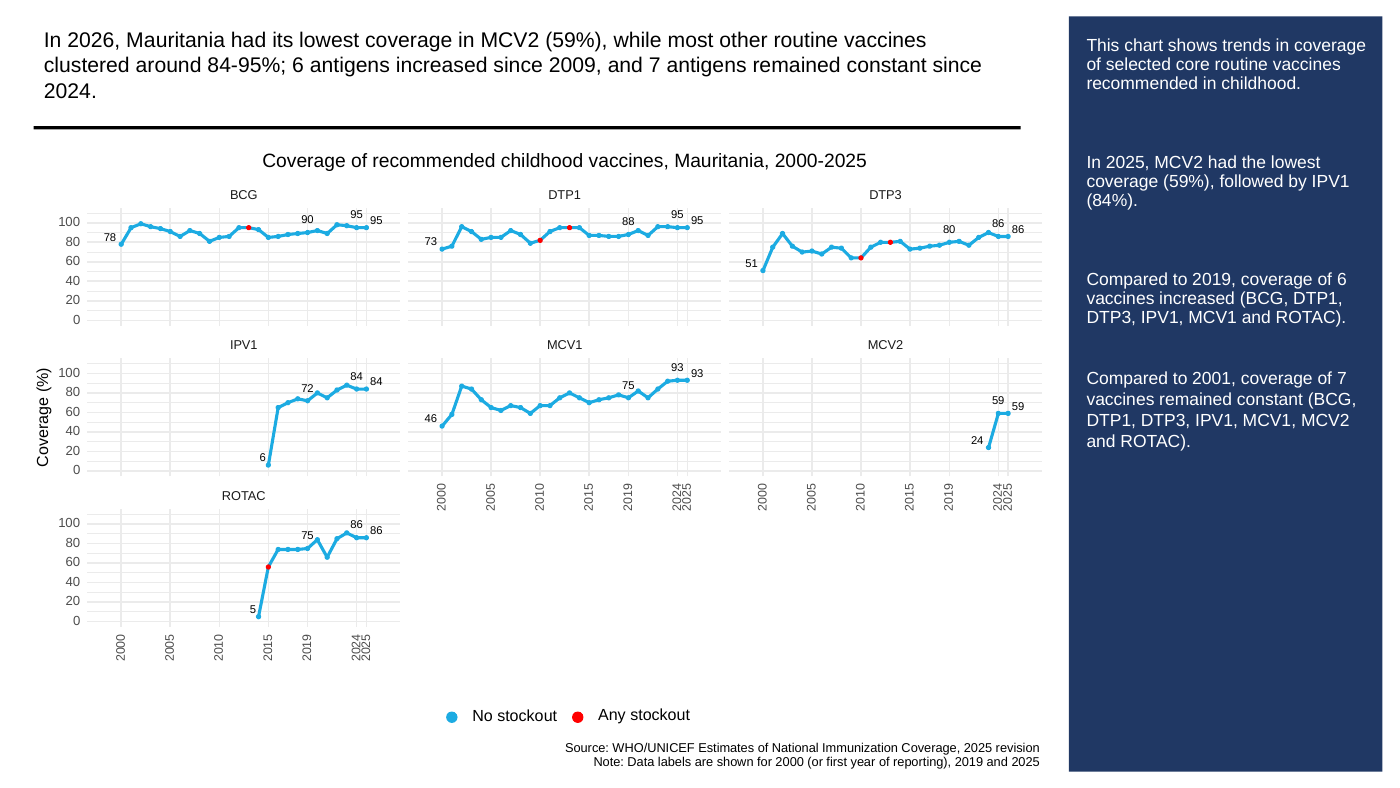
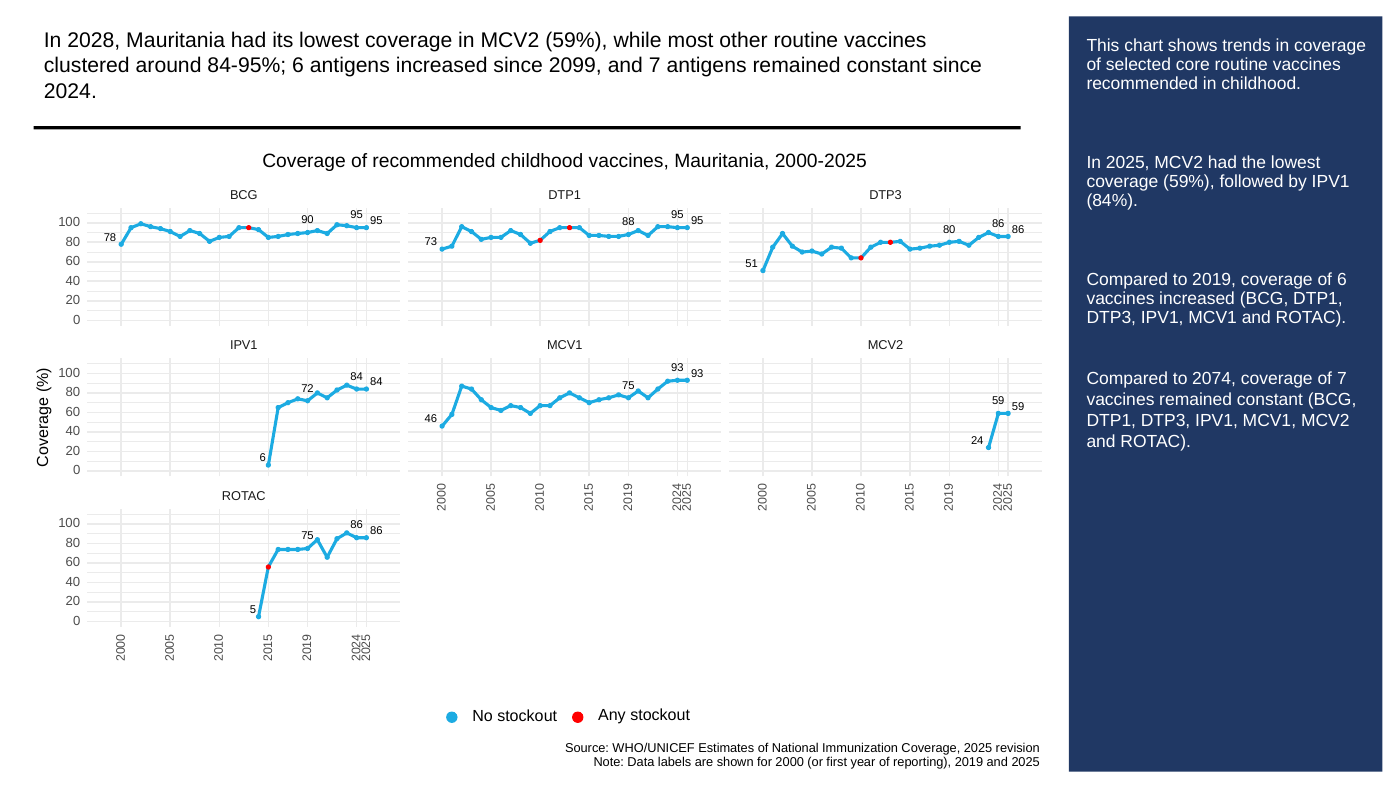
2026: 2026 -> 2028
2009: 2009 -> 2099
2001: 2001 -> 2074
